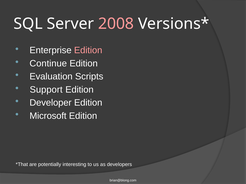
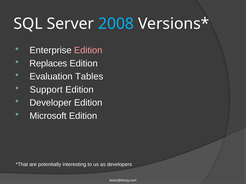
2008 colour: pink -> light blue
Continue: Continue -> Replaces
Scripts: Scripts -> Tables
